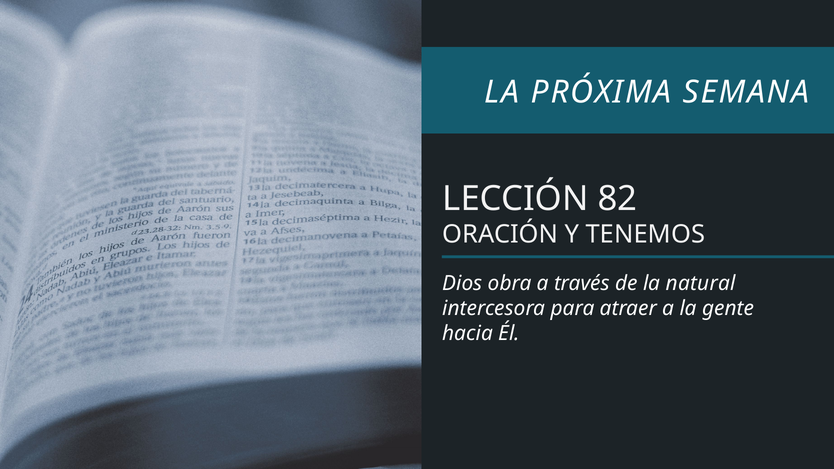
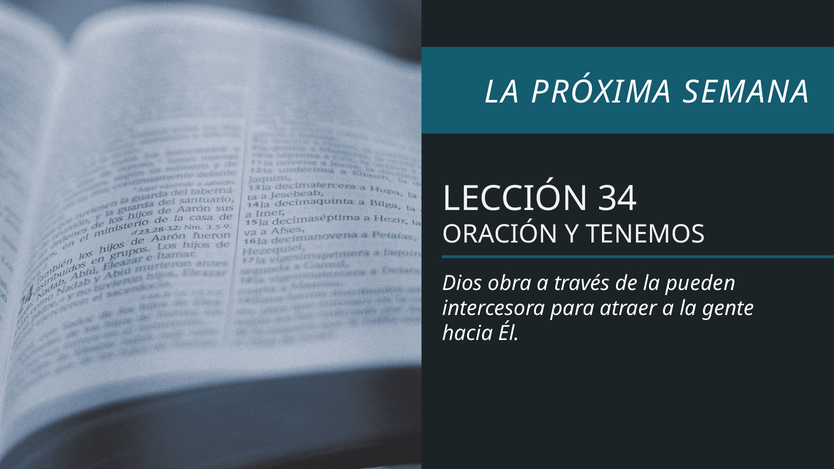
82: 82 -> 34
natural: natural -> pueden
